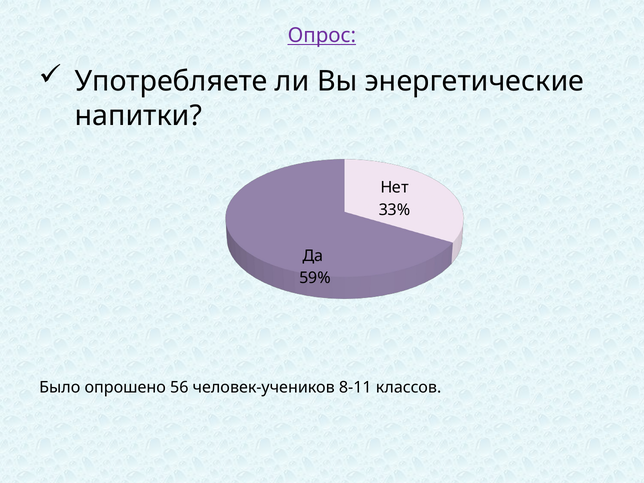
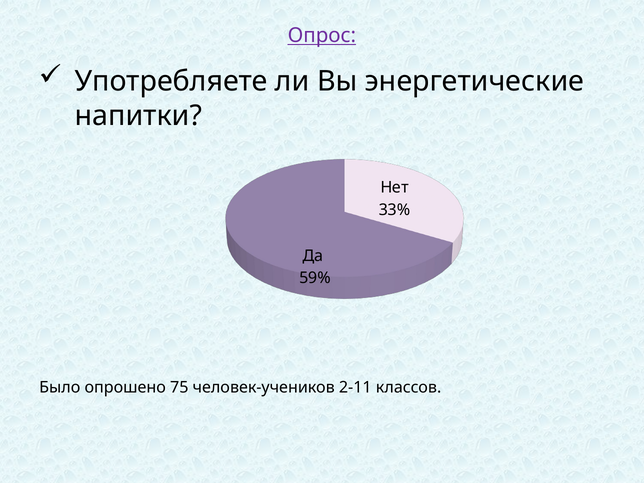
56: 56 -> 75
8-11: 8-11 -> 2-11
